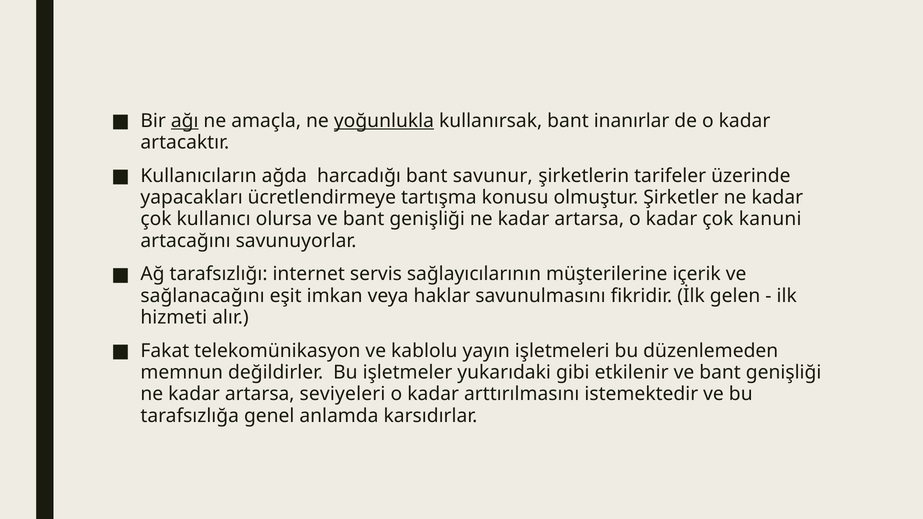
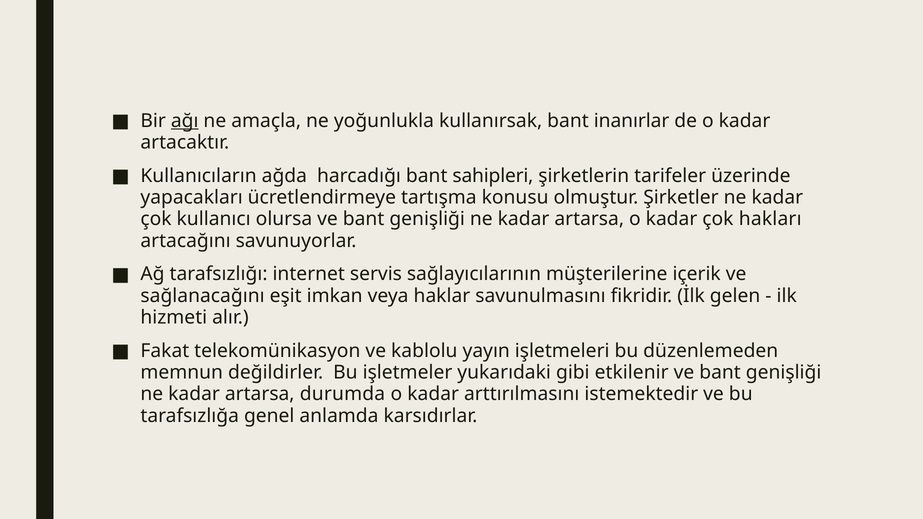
yoğunlukla underline: present -> none
savunur: savunur -> sahipleri
kanuni: kanuni -> hakları
seviyeleri: seviyeleri -> durumda
